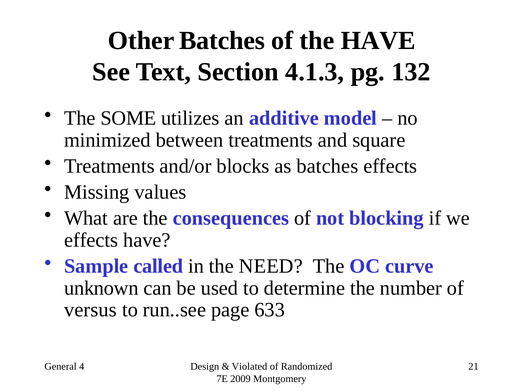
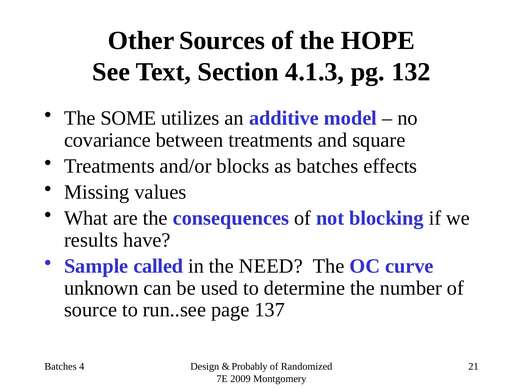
Other Batches: Batches -> Sources
the HAVE: HAVE -> HOPE
minimized: minimized -> covariance
effects at (91, 240): effects -> results
versus: versus -> source
633: 633 -> 137
General at (61, 367): General -> Batches
Violated: Violated -> Probably
